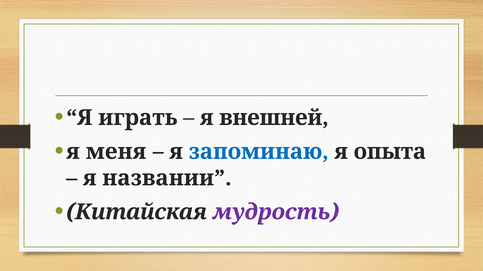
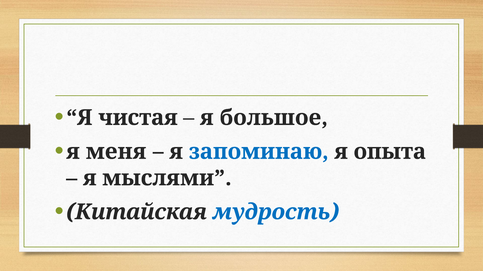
играть: играть -> чистая
внешней: внешней -> большое
названии: названии -> мыслями
мудрость colour: purple -> blue
